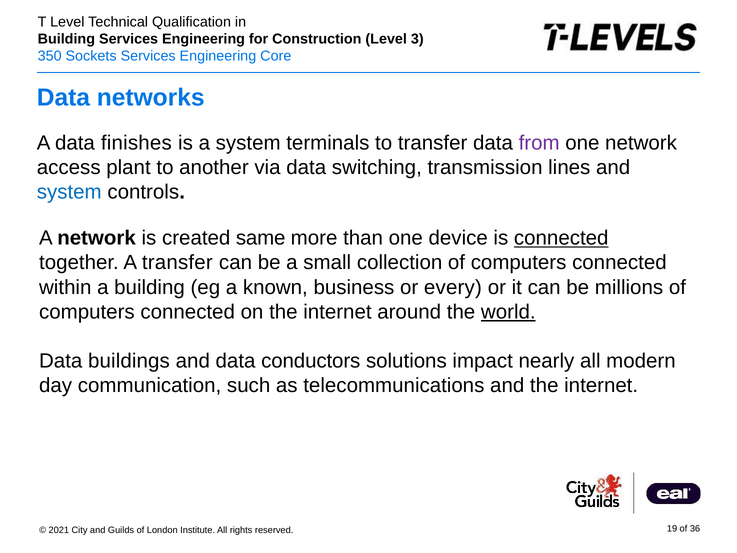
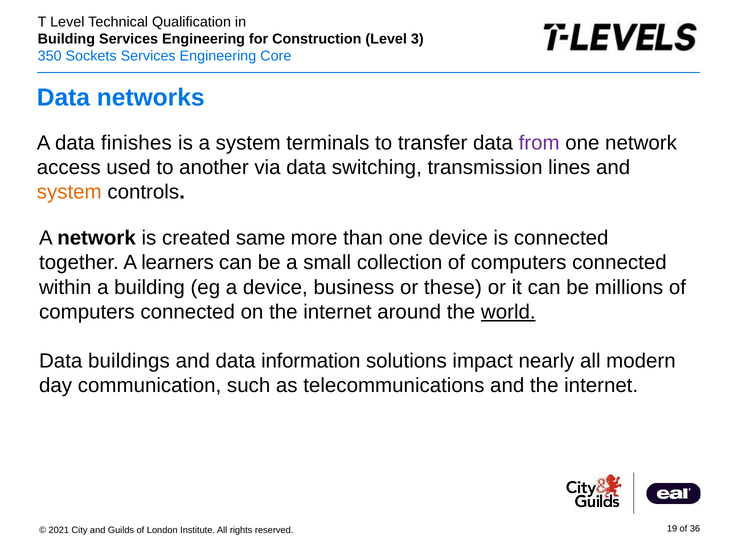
plant: plant -> used
system at (69, 192) colour: blue -> orange
connected at (561, 238) underline: present -> none
A transfer: transfer -> learners
a known: known -> device
every: every -> these
conductors: conductors -> information
